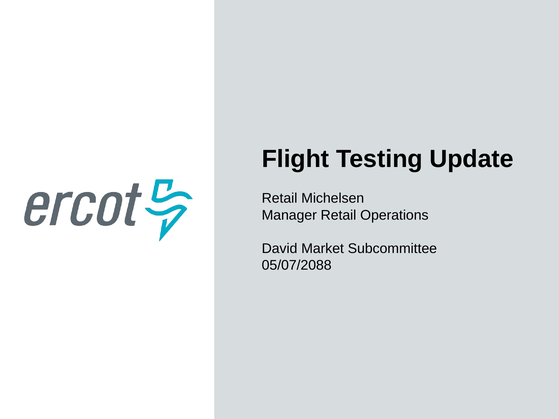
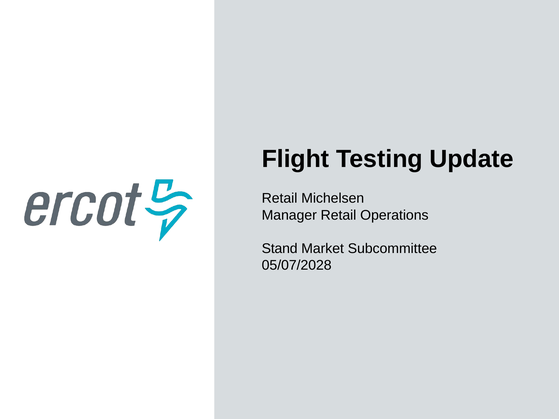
David: David -> Stand
05/07/2088: 05/07/2088 -> 05/07/2028
